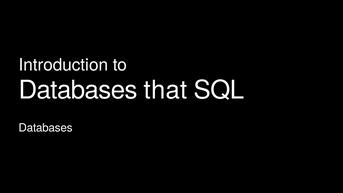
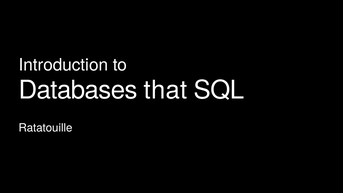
Databases at (46, 128): Databases -> Ratatouille
